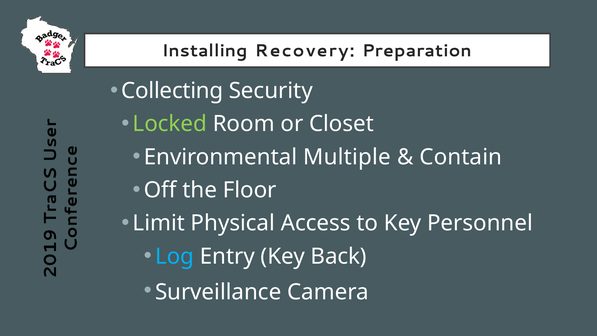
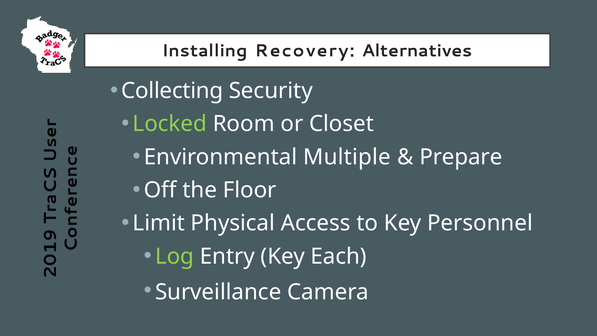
Preparation: Preparation -> Alternatives
Contain: Contain -> Prepare
Log colour: light blue -> light green
Back: Back -> Each
